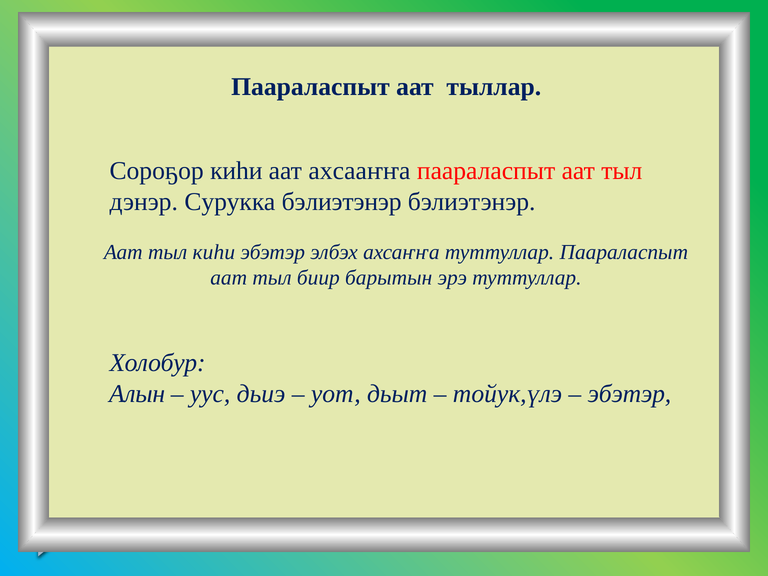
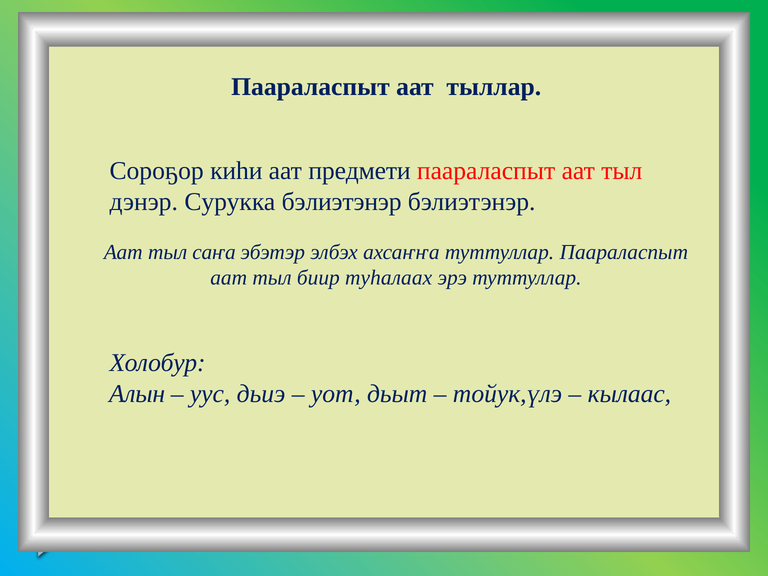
ахсааҥҥа: ахсааҥҥа -> предмети
тыл киһи: киһи -> саҥа
барытын: барытын -> туһалаах
эбэтэр at (629, 394): эбэтэр -> кылаас
